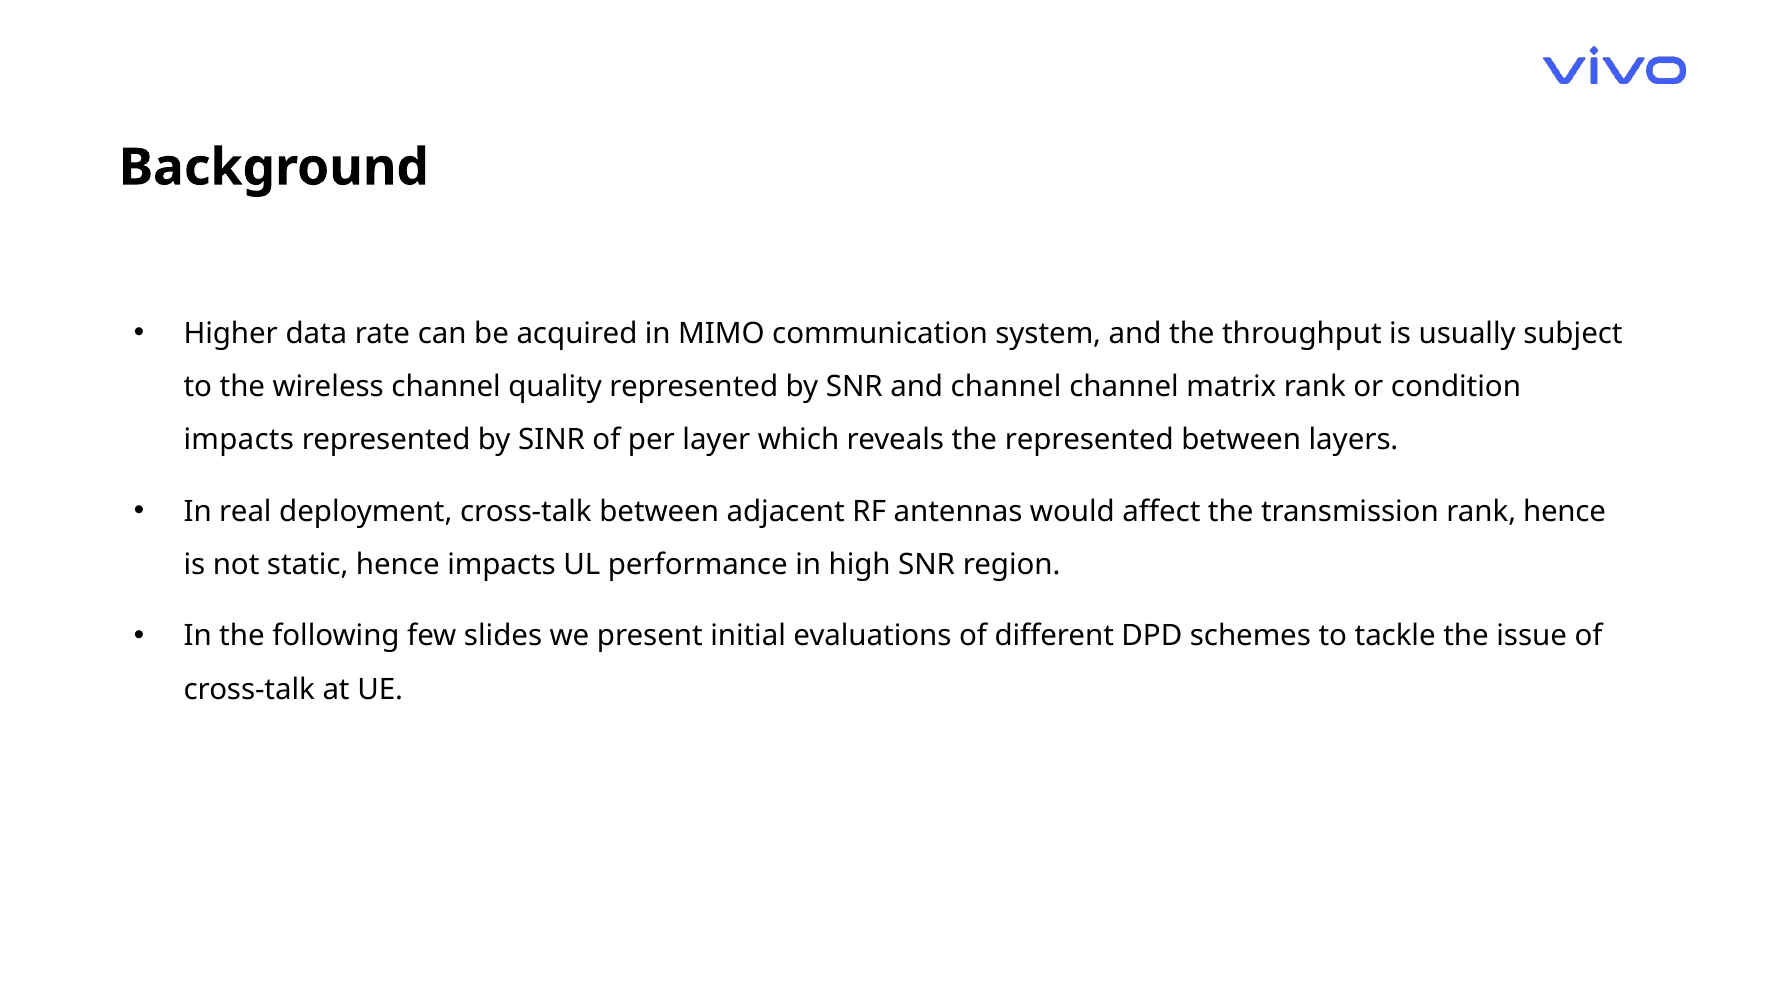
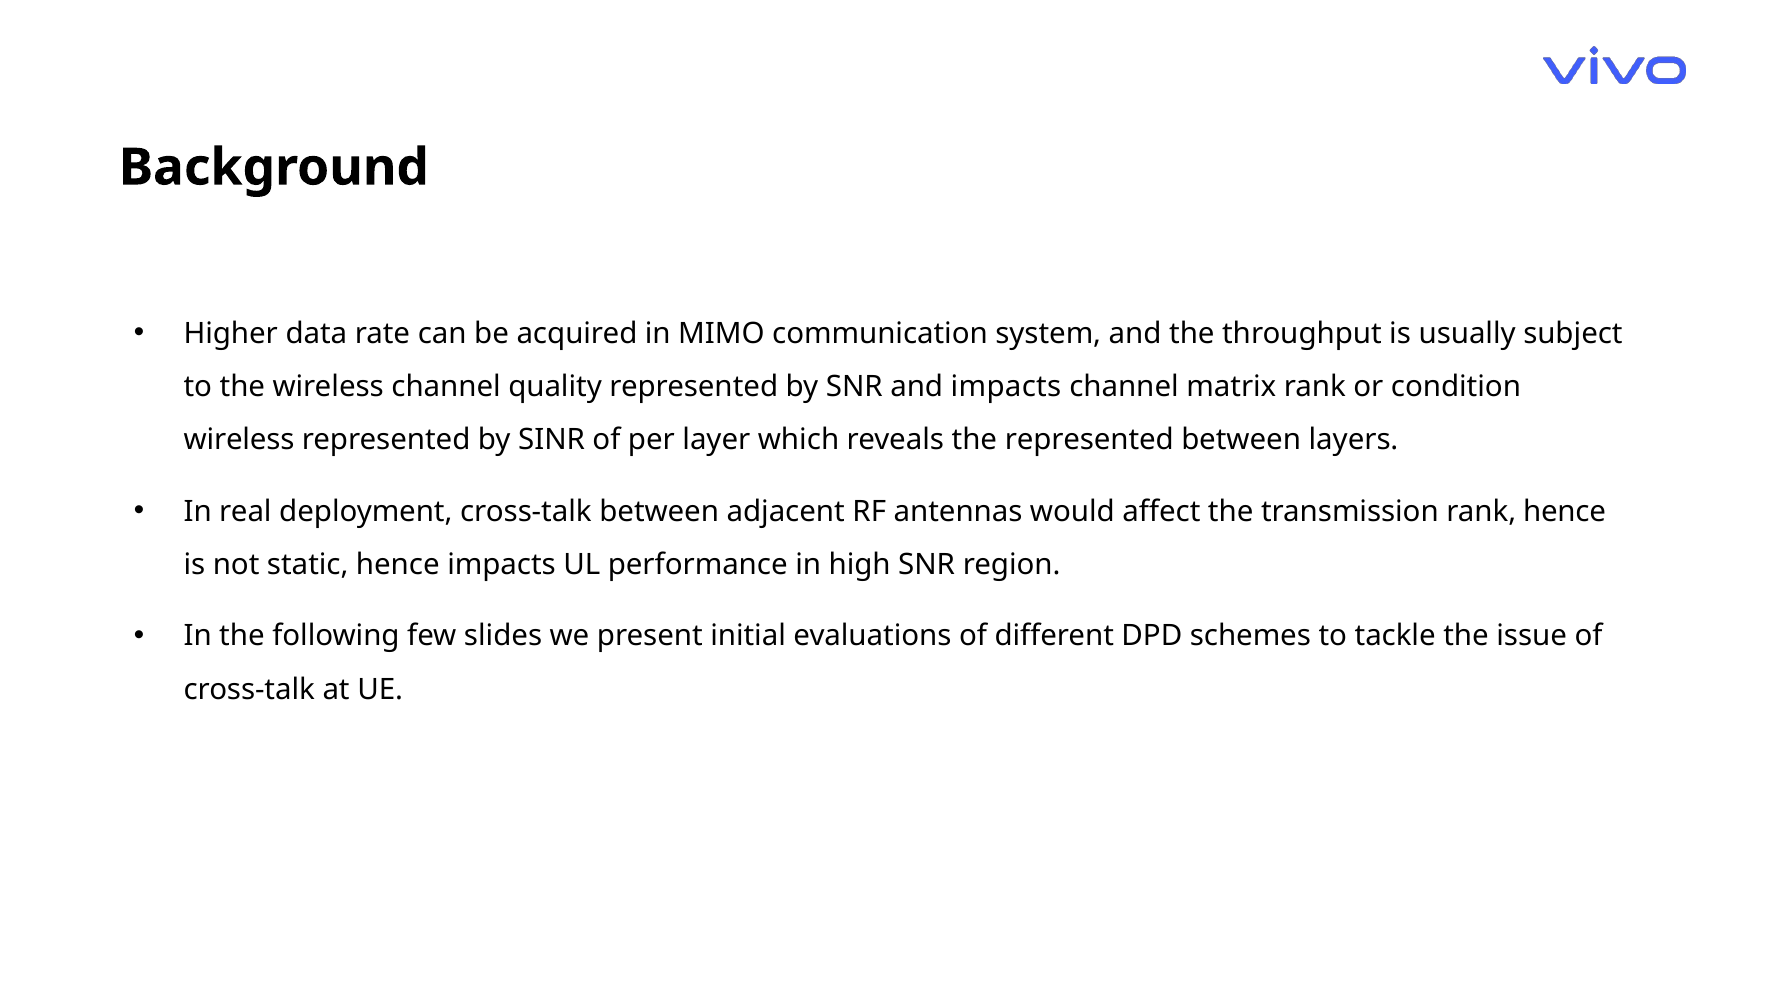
and channel: channel -> impacts
impacts at (239, 440): impacts -> wireless
